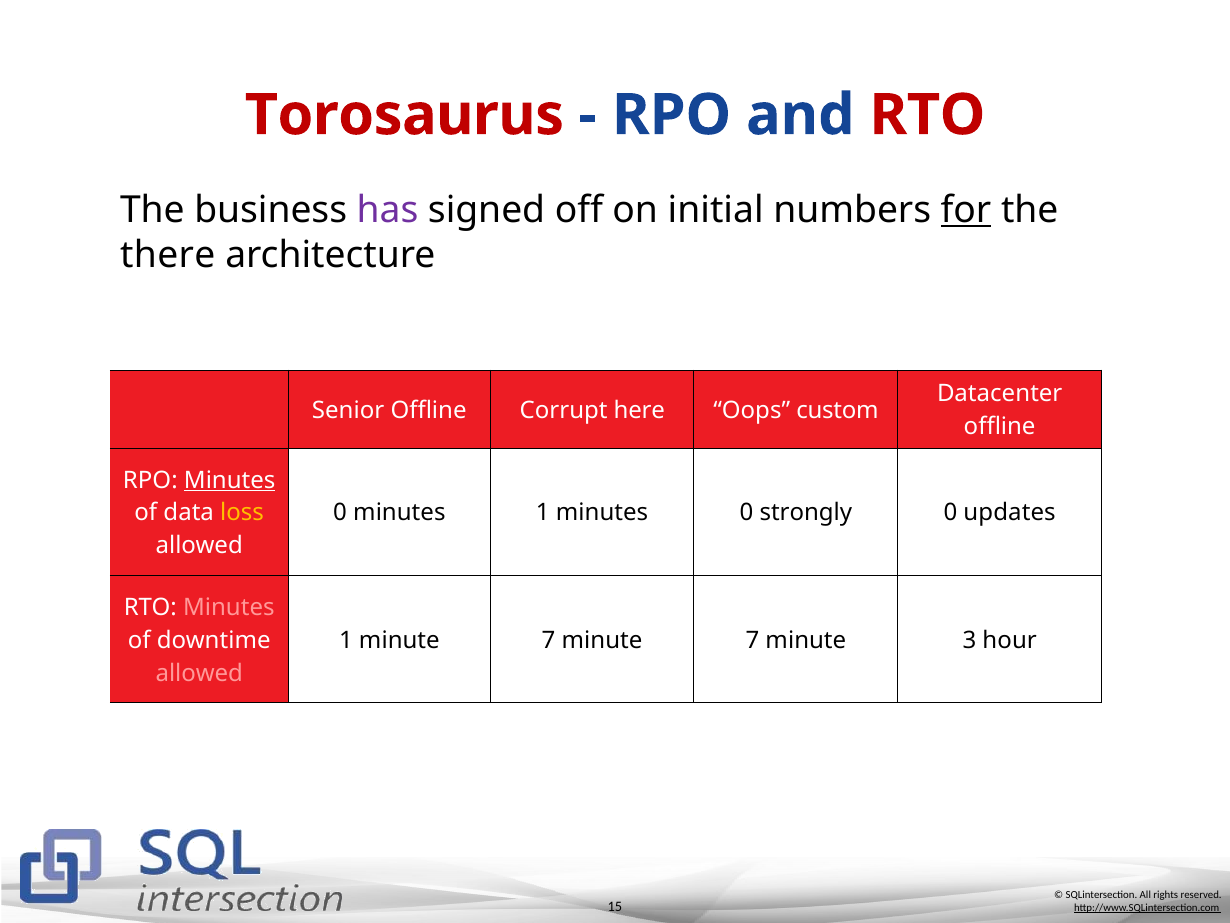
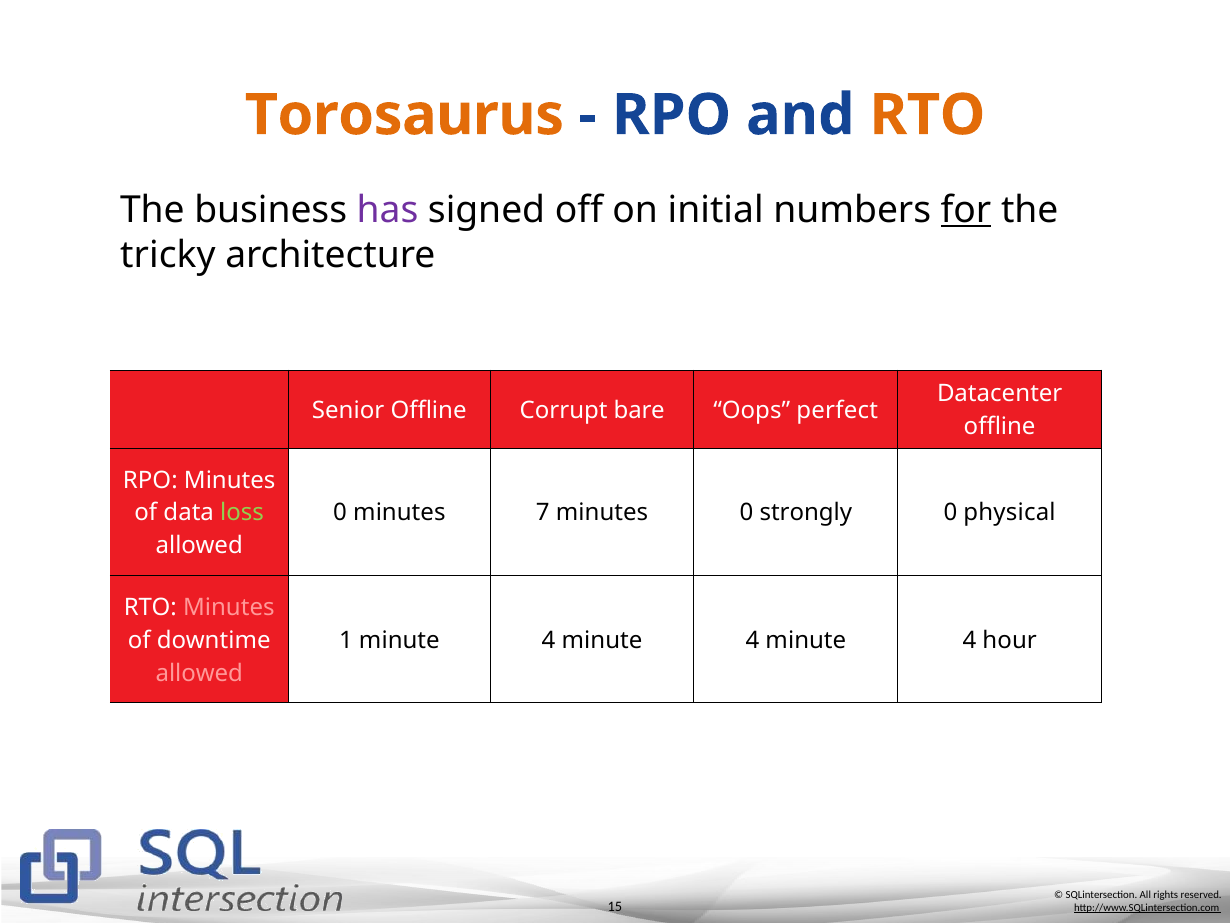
Torosaurus colour: red -> orange
RTO at (927, 115) colour: red -> orange
there: there -> tricky
here: here -> bare
custom: custom -> perfect
Minutes at (230, 480) underline: present -> none
loss colour: yellow -> light green
minutes 1: 1 -> 7
updates: updates -> physical
1 minute 7: 7 -> 4
7 at (752, 640): 7 -> 4
3 at (969, 640): 3 -> 4
